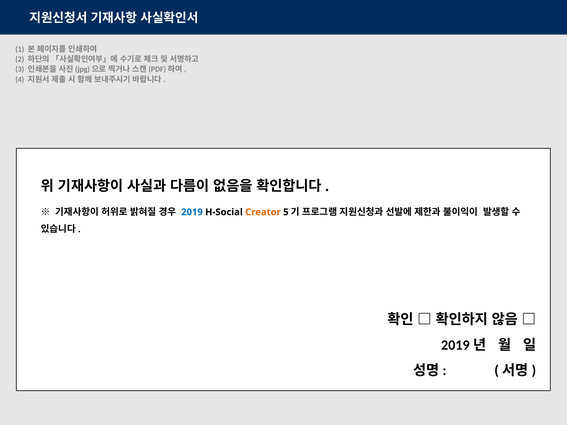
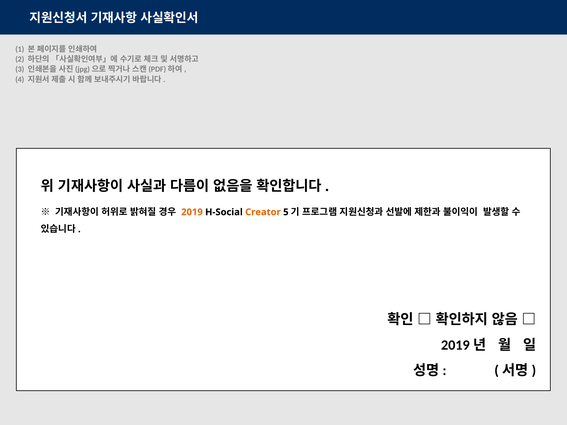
2019 colour: blue -> orange
